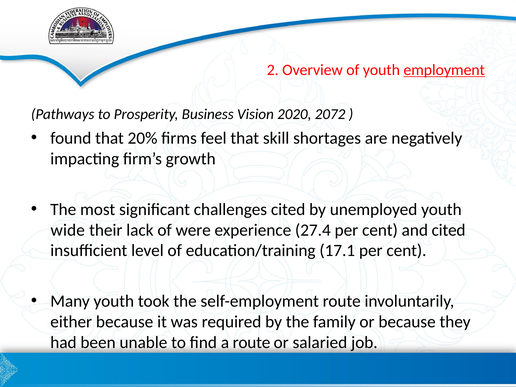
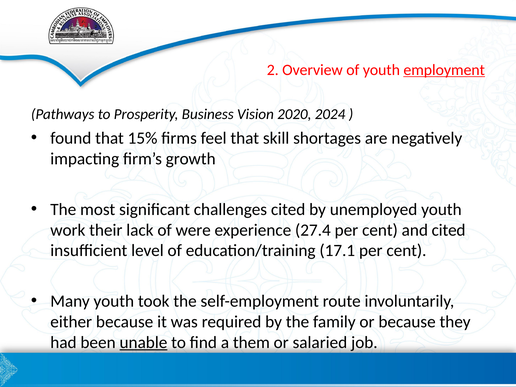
2072: 2072 -> 2024
20%: 20% -> 15%
wide: wide -> work
unable underline: none -> present
a route: route -> them
